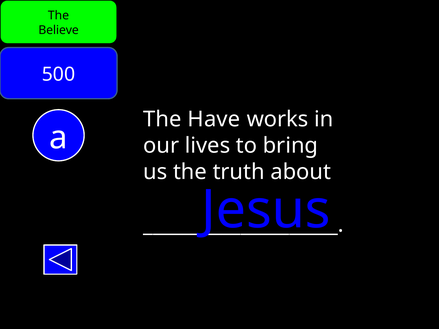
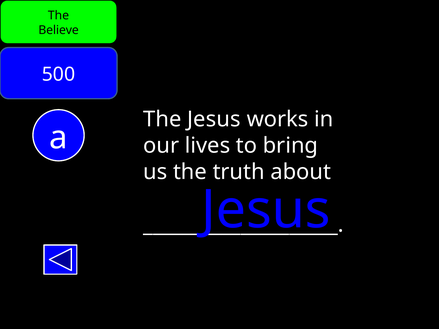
The Have: Have -> Jesus
